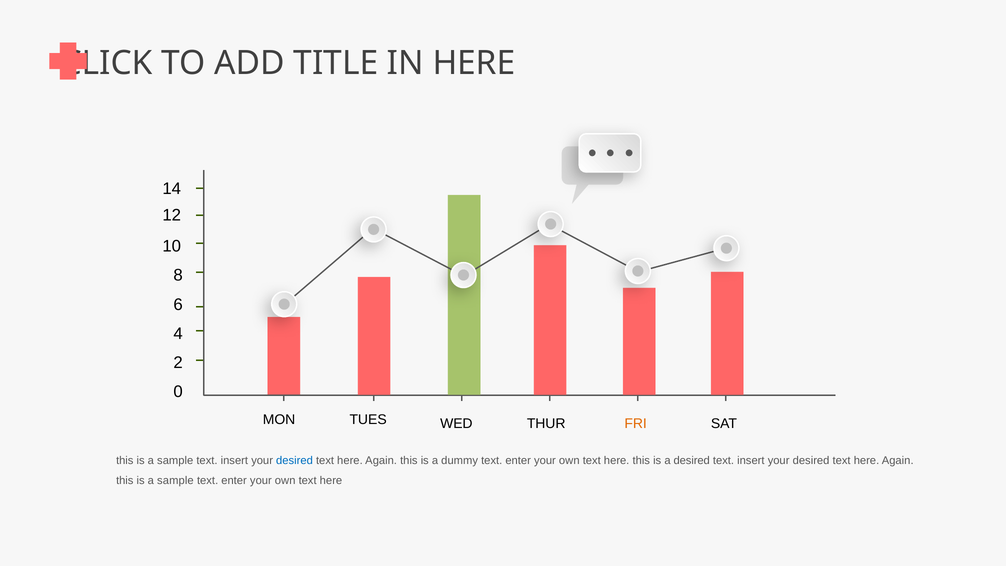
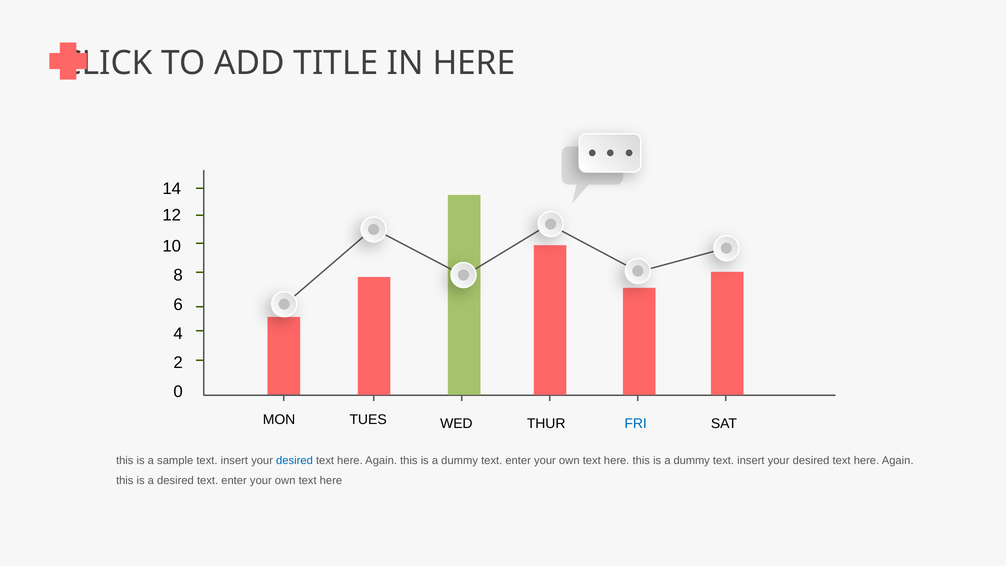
FRI colour: orange -> blue
desired at (692, 461): desired -> dummy
sample at (175, 480): sample -> desired
